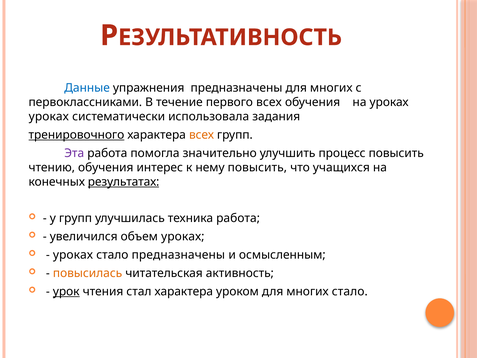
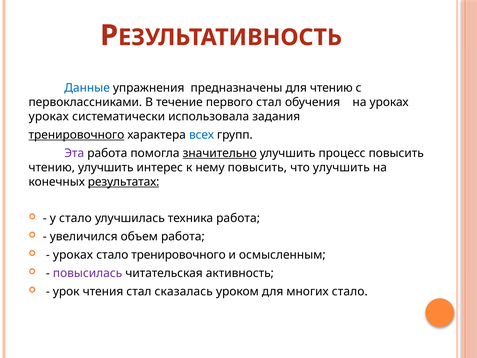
предназначены для многих: многих -> чтению
первого всех: всех -> стал
всех at (202, 135) colour: orange -> blue
значительно underline: none -> present
чтению обучения: обучения -> улучшить
что учащихся: учащихся -> улучшить
у групп: групп -> стало
объем уроках: уроках -> работа
стало предназначены: предназначены -> тренировочного
повысилась colour: orange -> purple
урок underline: present -> none
стал характера: характера -> сказалась
